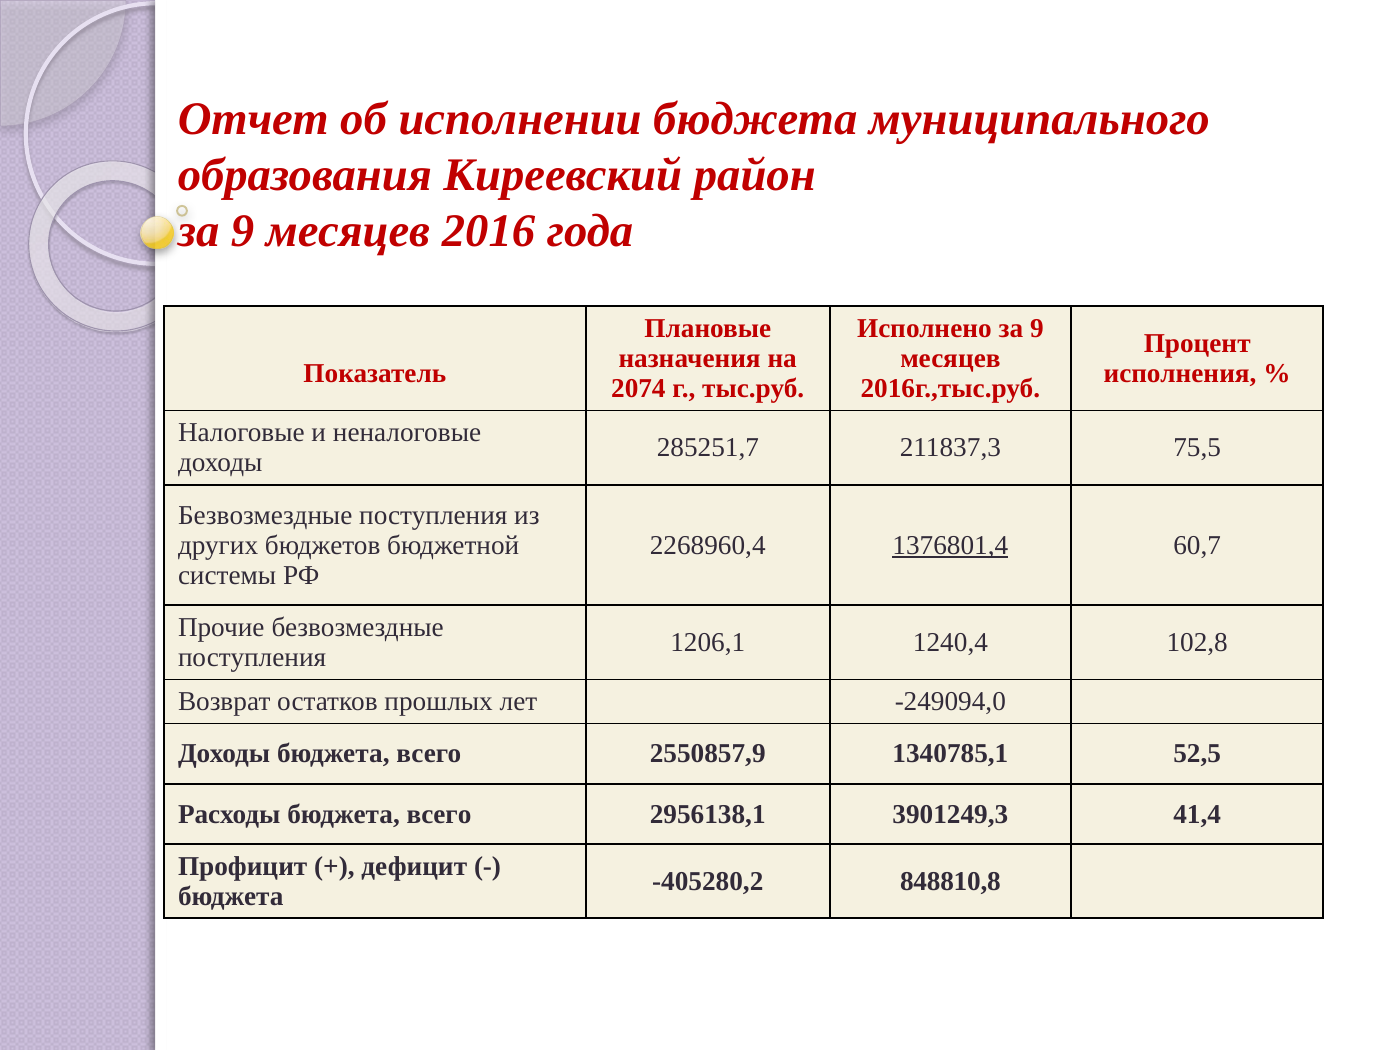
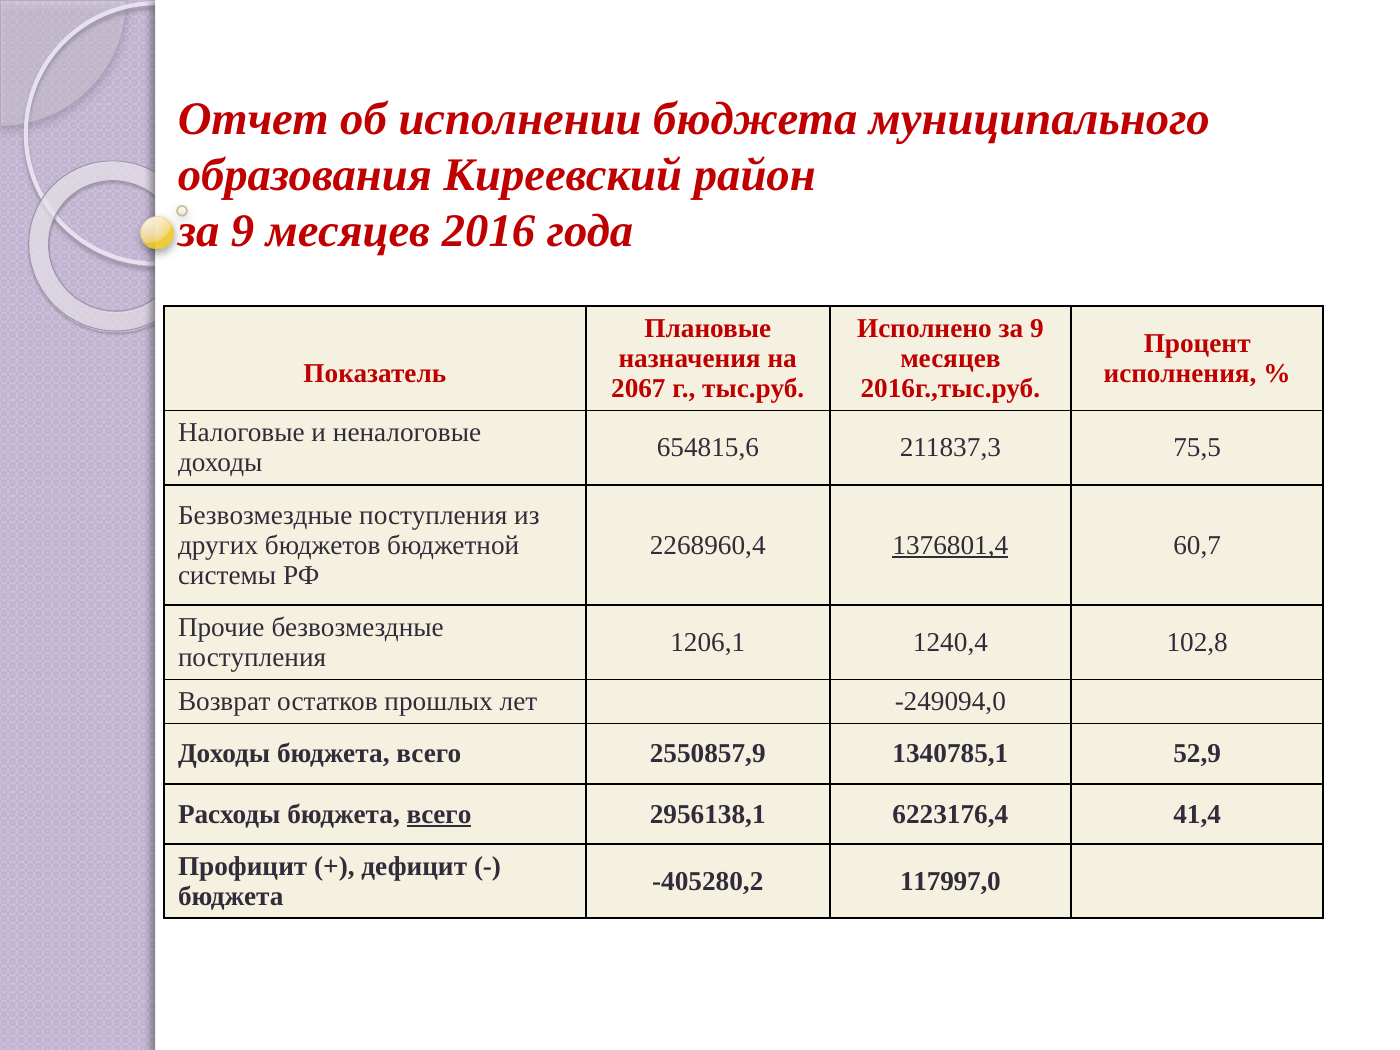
2074: 2074 -> 2067
285251,7: 285251,7 -> 654815,6
52,5: 52,5 -> 52,9
всего at (439, 814) underline: none -> present
3901249,3: 3901249,3 -> 6223176,4
848810,8: 848810,8 -> 117997,0
